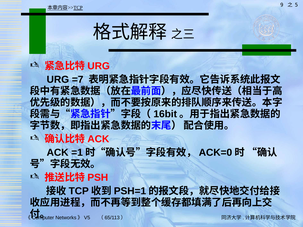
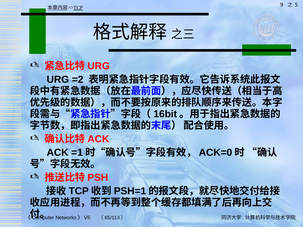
=7: =7 -> =2
